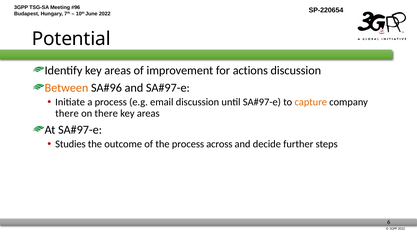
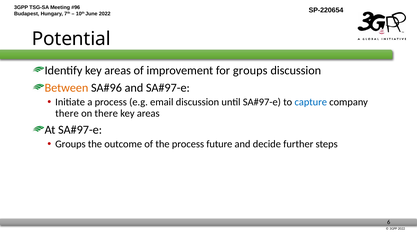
for actions: actions -> groups
capture colour: orange -> blue
Studies at (70, 145): Studies -> Groups
across: across -> future
